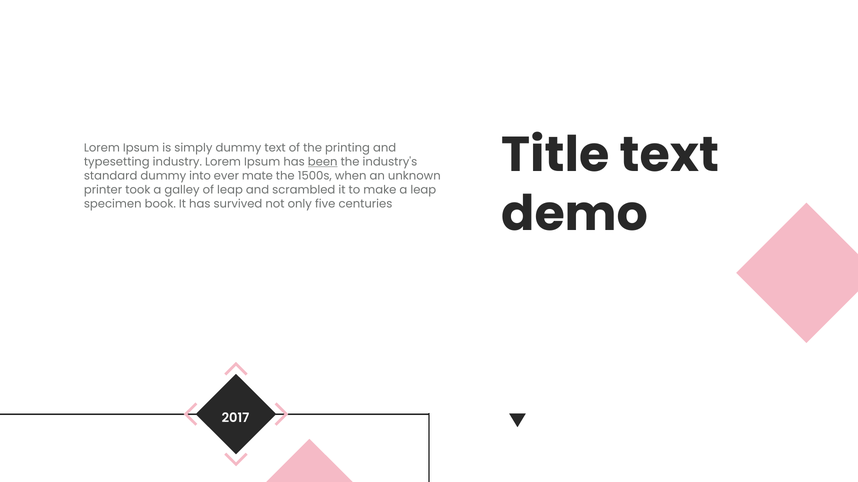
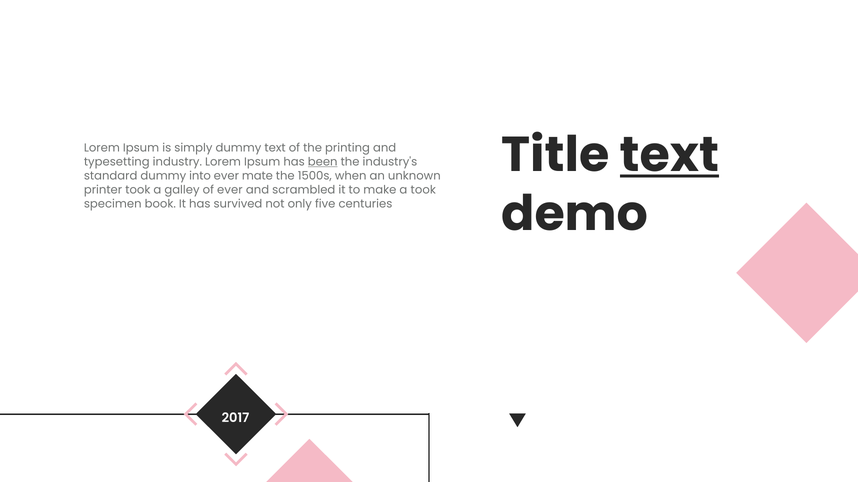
text at (669, 155) underline: none -> present
of leap: leap -> ever
a leap: leap -> took
